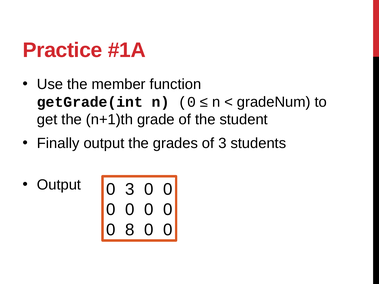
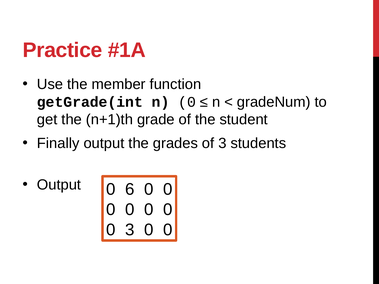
0 3: 3 -> 6
0 8: 8 -> 3
